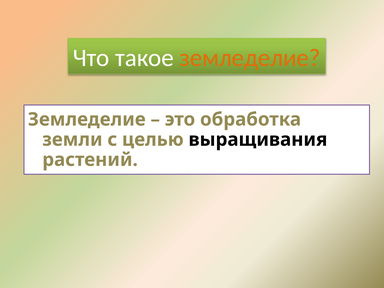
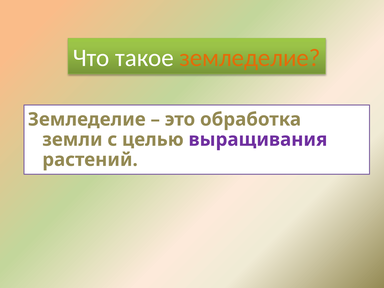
выращивания colour: black -> purple
